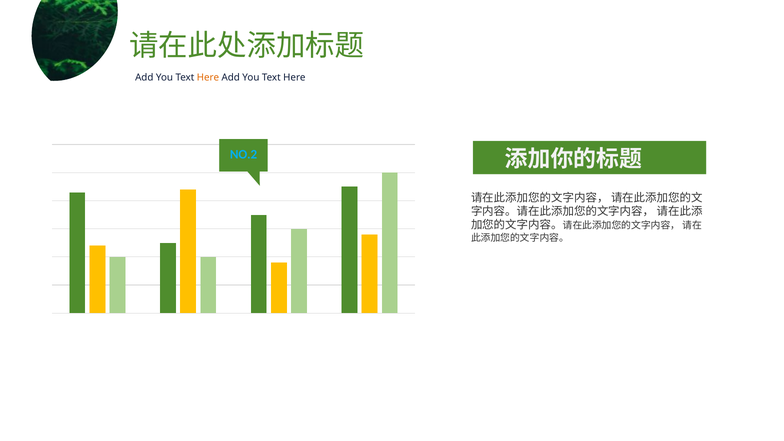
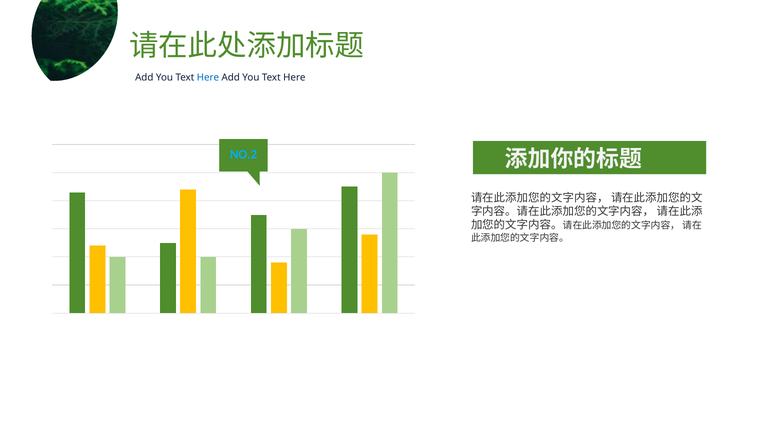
Here at (208, 77) colour: orange -> blue
